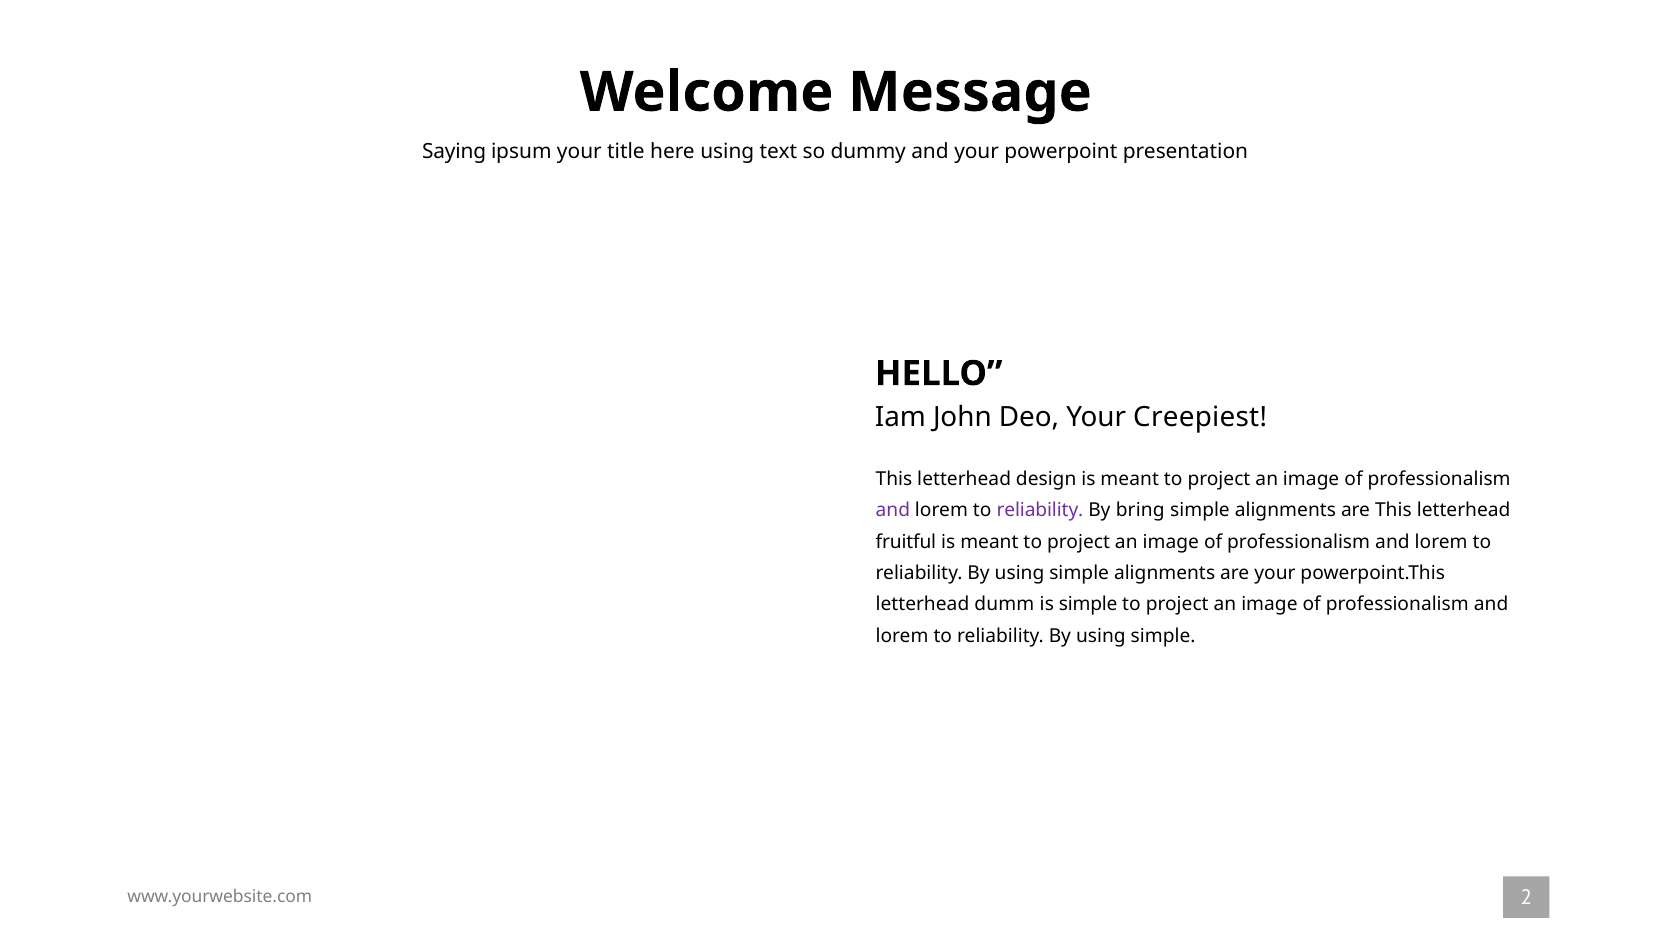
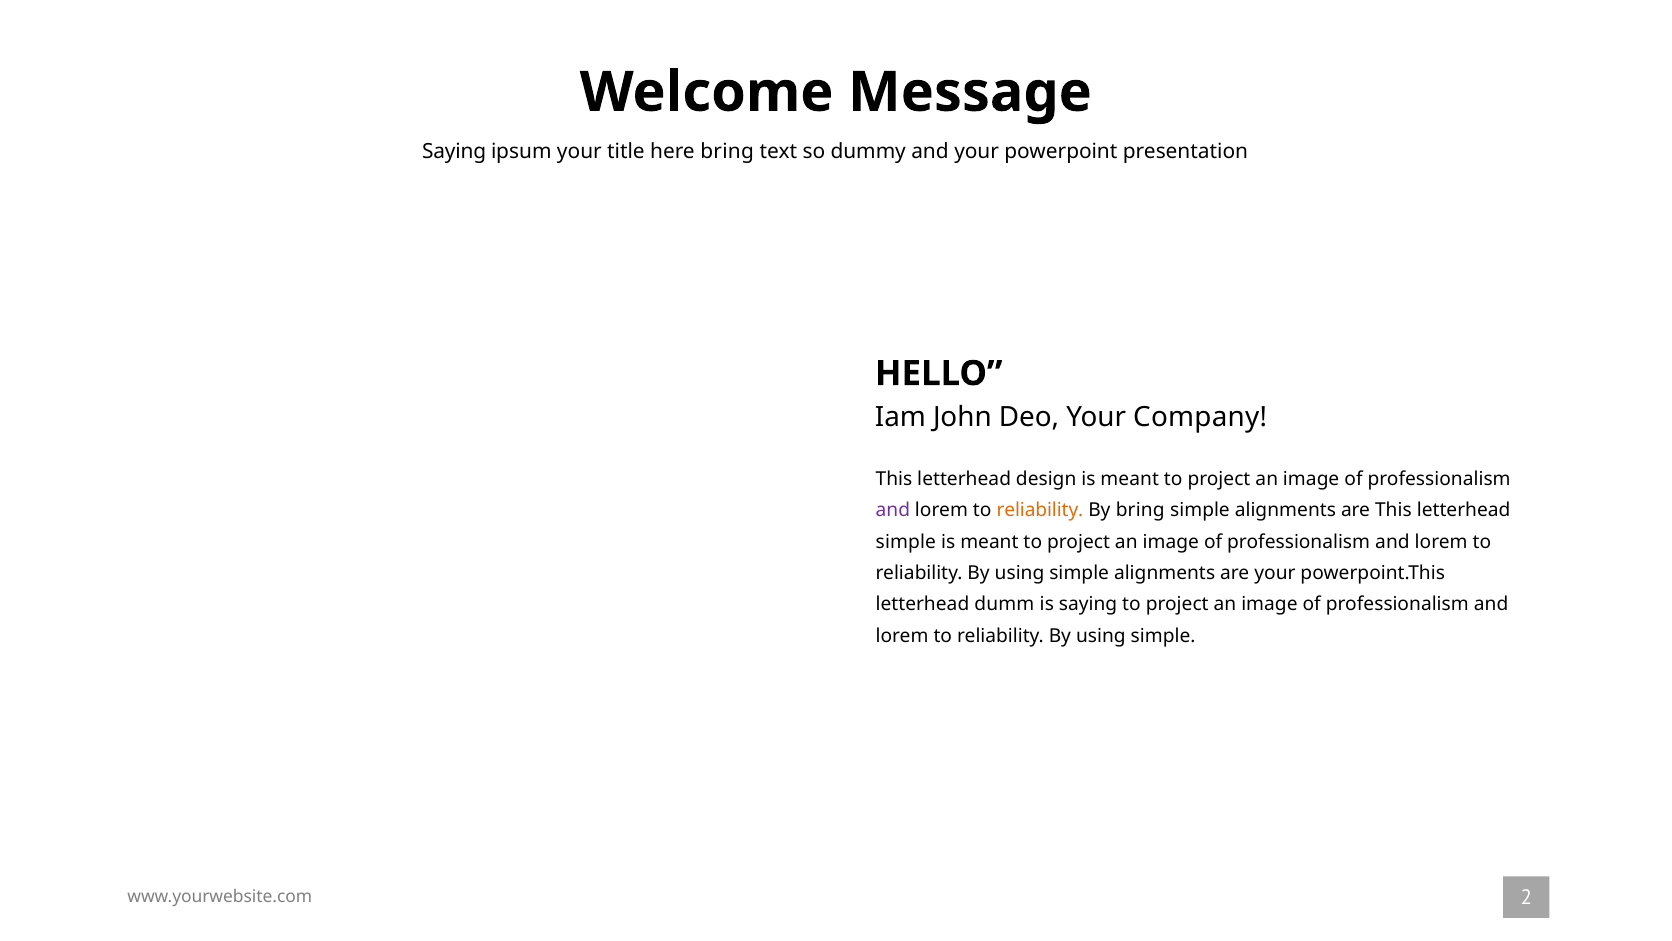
here using: using -> bring
Creepiest: Creepiest -> Company
reliability at (1040, 510) colour: purple -> orange
fruitful at (906, 541): fruitful -> simple
is simple: simple -> saying
